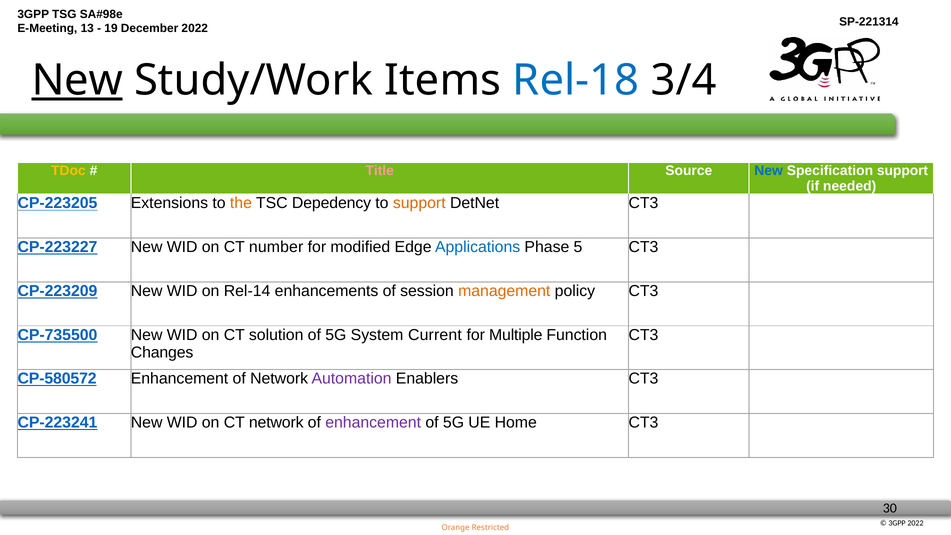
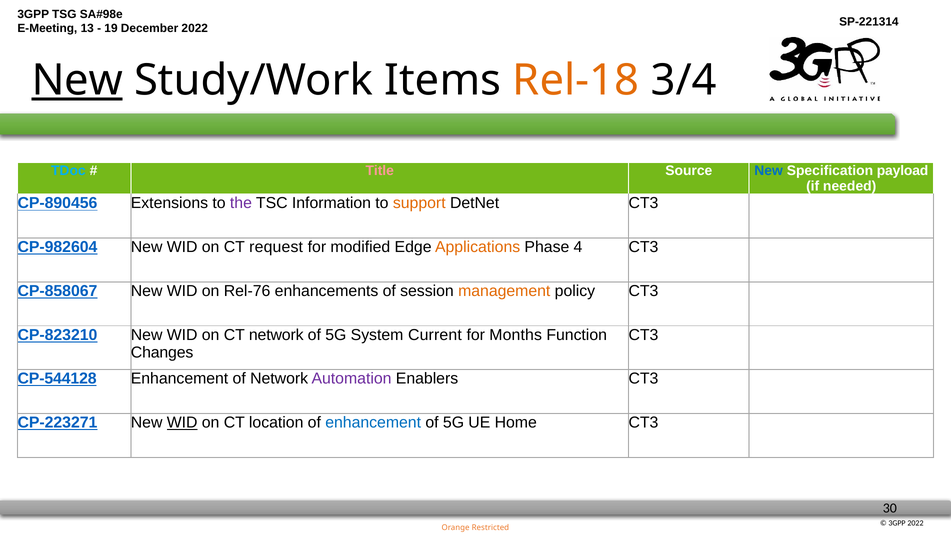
Rel-18 colour: blue -> orange
TDoc colour: yellow -> light blue
Specification support: support -> payload
CP-223205: CP-223205 -> CP-890456
the colour: orange -> purple
Depedency: Depedency -> Information
CP-223227: CP-223227 -> CP-982604
number: number -> request
Applications colour: blue -> orange
5: 5 -> 4
CP-223209: CP-223209 -> CP-858067
Rel-14: Rel-14 -> Rel-76
CP-735500: CP-735500 -> CP-823210
CT solution: solution -> network
Multiple: Multiple -> Months
CP-580572: CP-580572 -> CP-544128
CP-223241: CP-223241 -> CP-223271
WID at (182, 422) underline: none -> present
CT network: network -> location
enhancement at (373, 422) colour: purple -> blue
